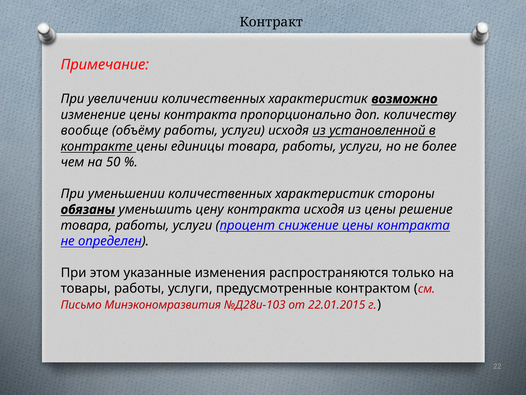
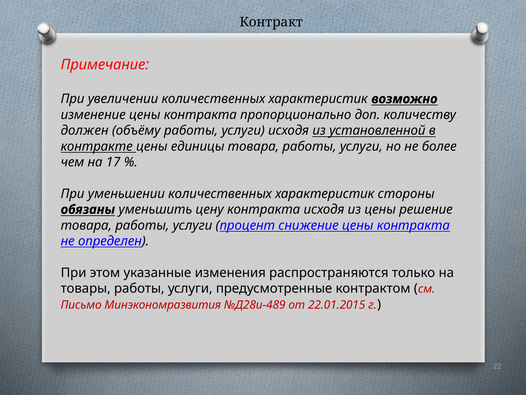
вообще: вообще -> должен
50: 50 -> 17
№Д28и-103: №Д28и-103 -> №Д28и-489
